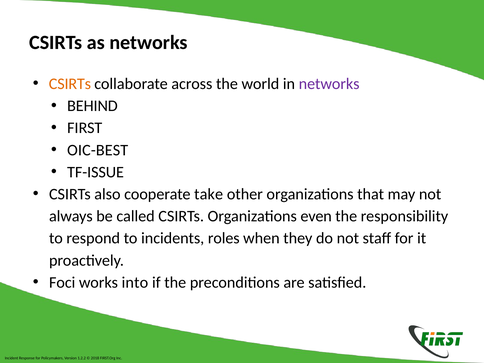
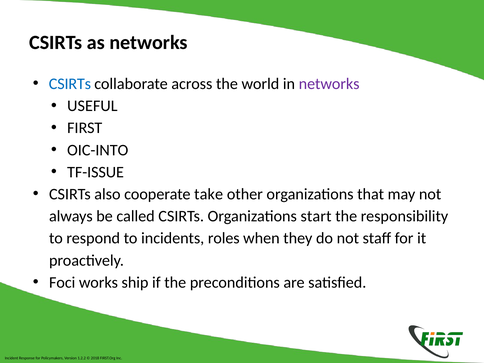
CSIRTs at (70, 84) colour: orange -> blue
BEHIND: BEHIND -> USEFUL
OIC-BEST: OIC-BEST -> OIC-INTO
even: even -> start
into: into -> ship
